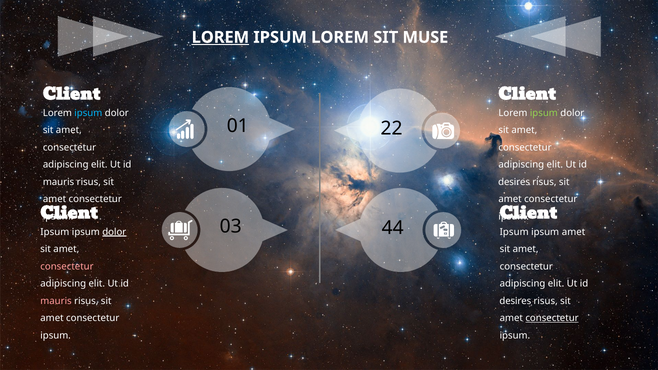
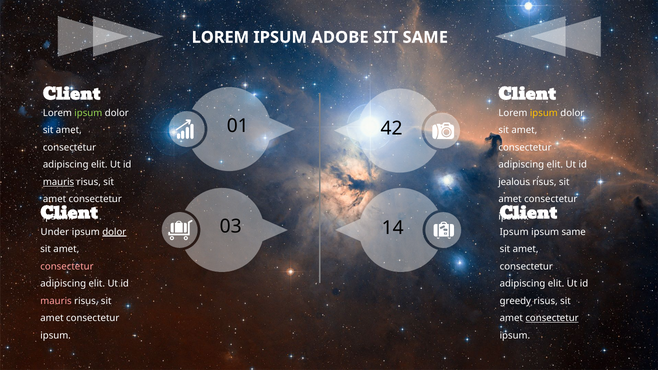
LOREM at (220, 37) underline: present -> none
IPSUM LOREM: LOREM -> ADOBE
SIT MUSE: MUSE -> SAME
ipsum at (88, 113) colour: light blue -> light green
ipsum at (544, 113) colour: light green -> yellow
22: 22 -> 42
mauris at (59, 182) underline: none -> present
desires at (514, 182): desires -> jealous
44: 44 -> 14
Ipsum at (55, 232): Ipsum -> Under
ipsum amet: amet -> same
desires at (515, 301): desires -> greedy
